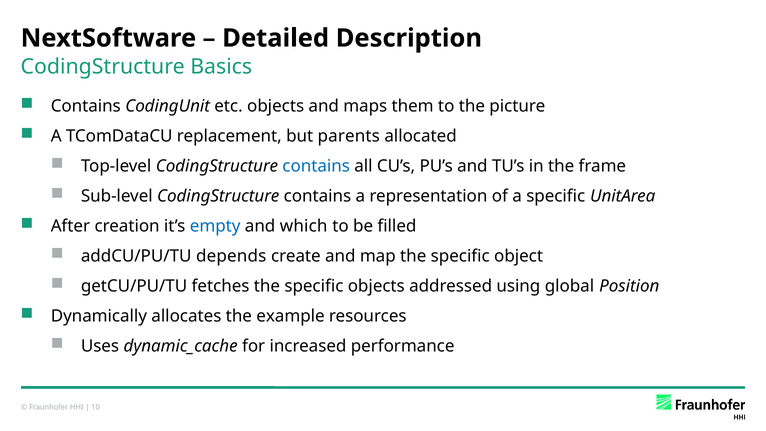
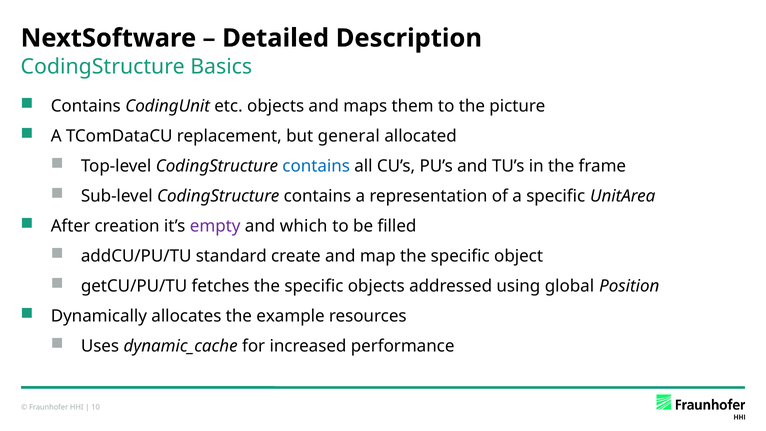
parents: parents -> general
empty colour: blue -> purple
depends: depends -> standard
